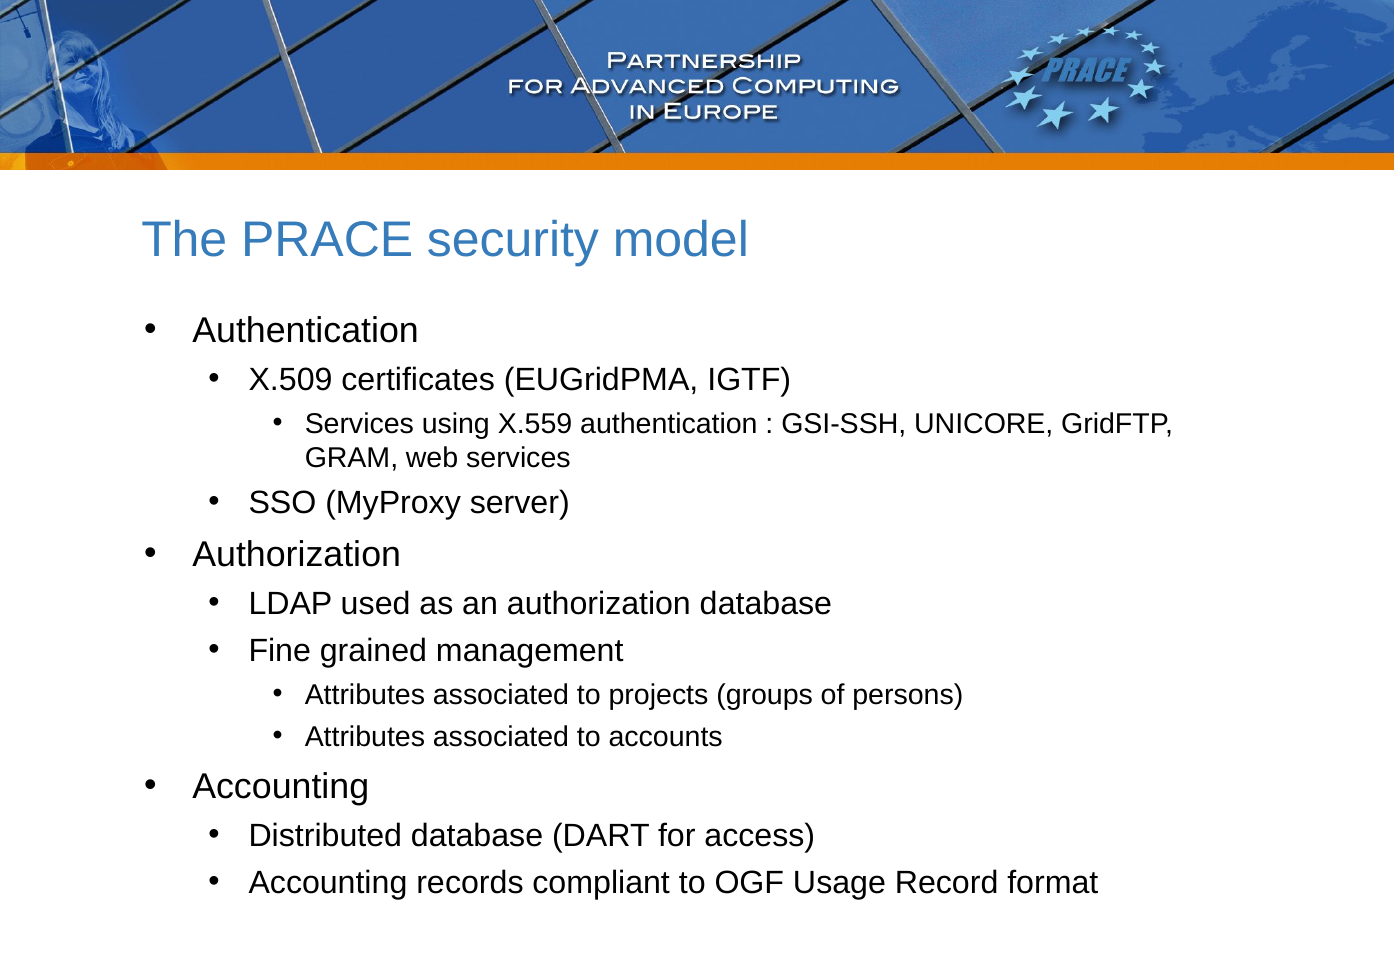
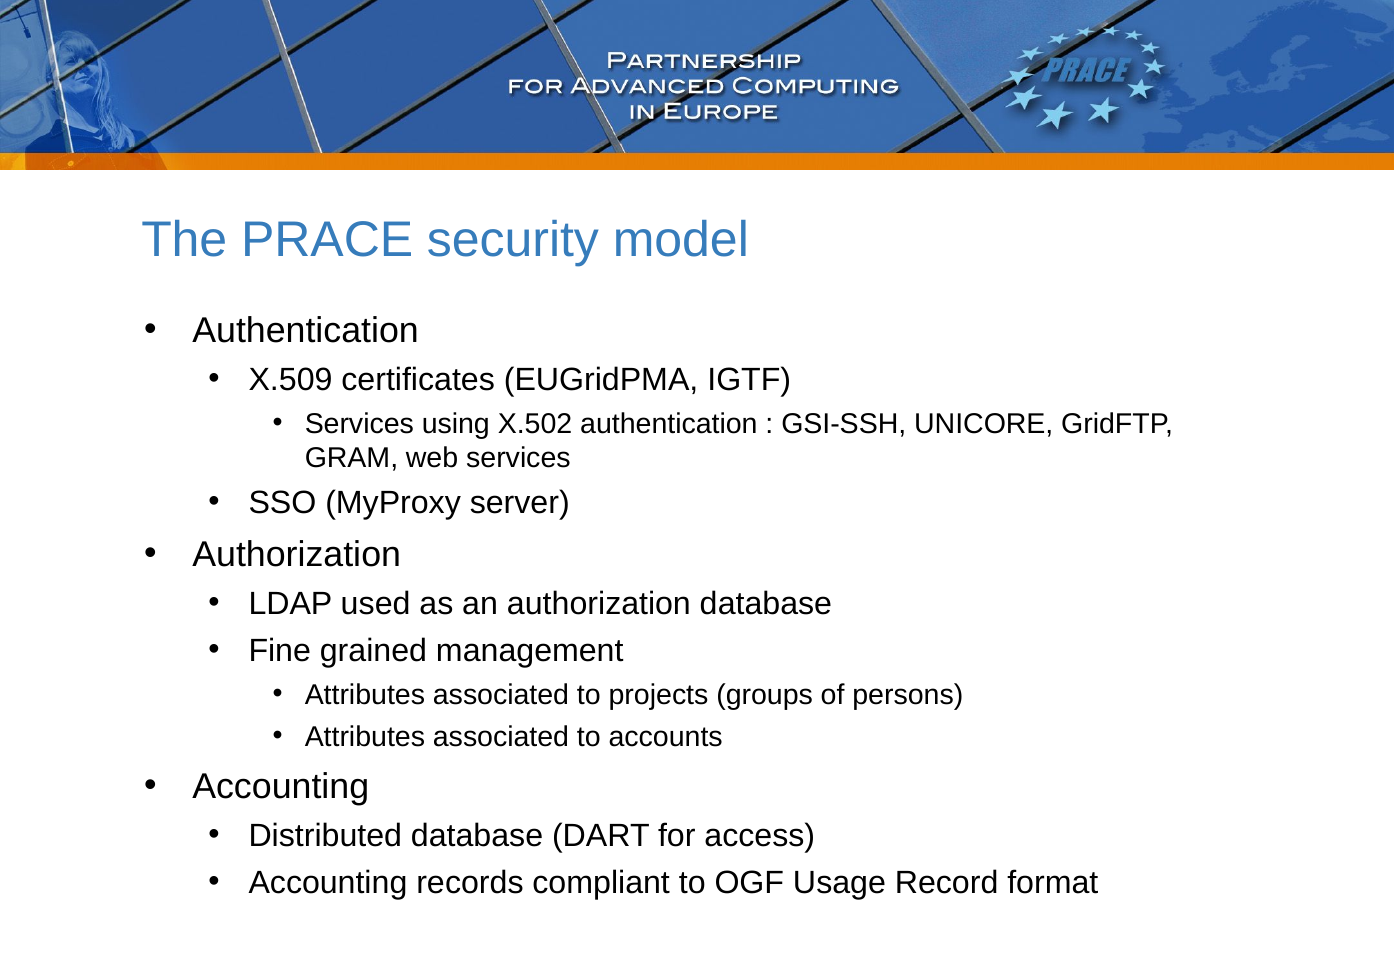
X.559: X.559 -> X.502
